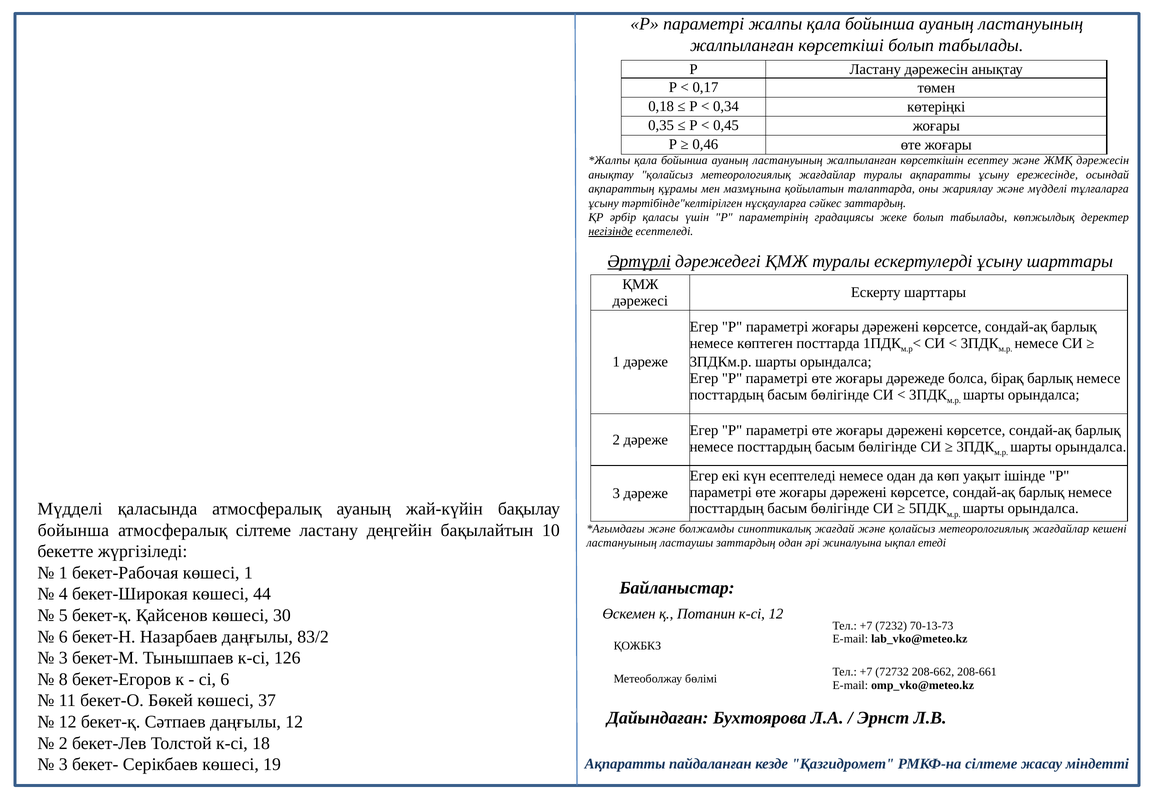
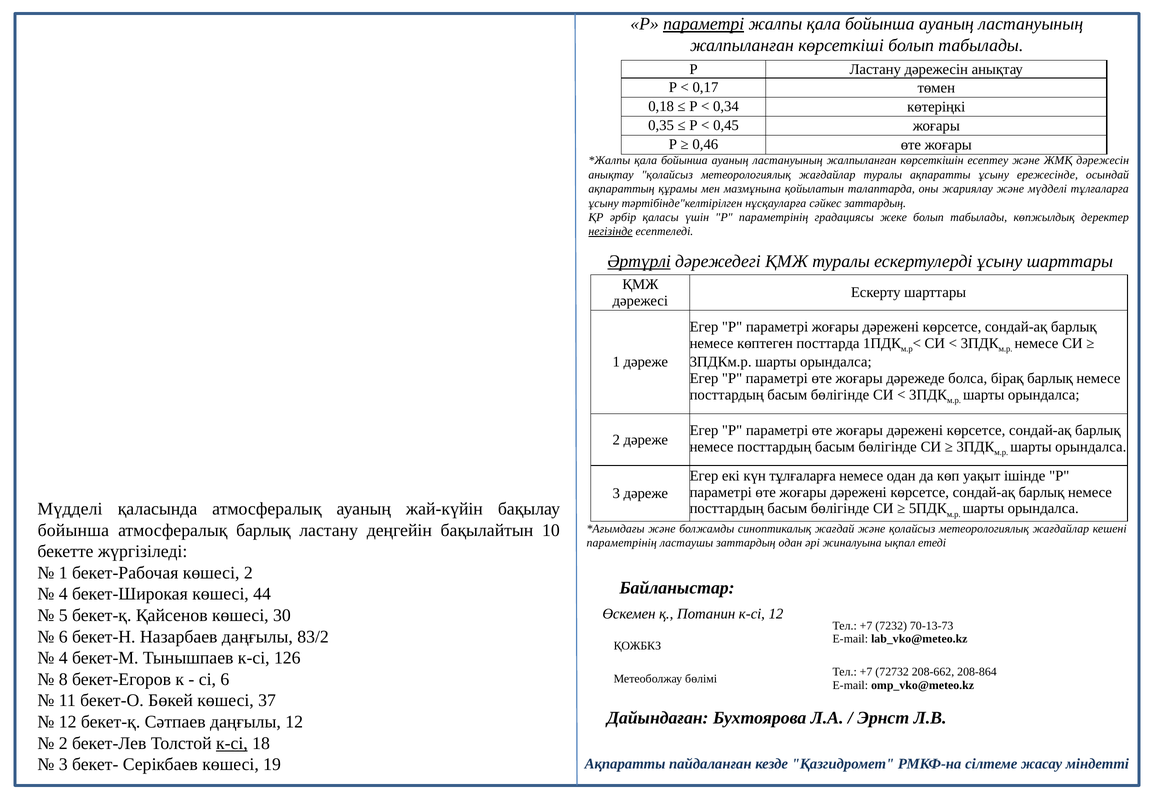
параметрі at (704, 24) underline: none -> present
күн есептеледі: есептеледі -> тұлғаларға
атмосфералық сілтеме: сілтеме -> барлық
ластануының at (622, 543): ластануының -> параметрінің
көшесі 1: 1 -> 2
3 at (63, 658): 3 -> 4
208-661: 208-661 -> 208-864
к-сі at (232, 743) underline: none -> present
